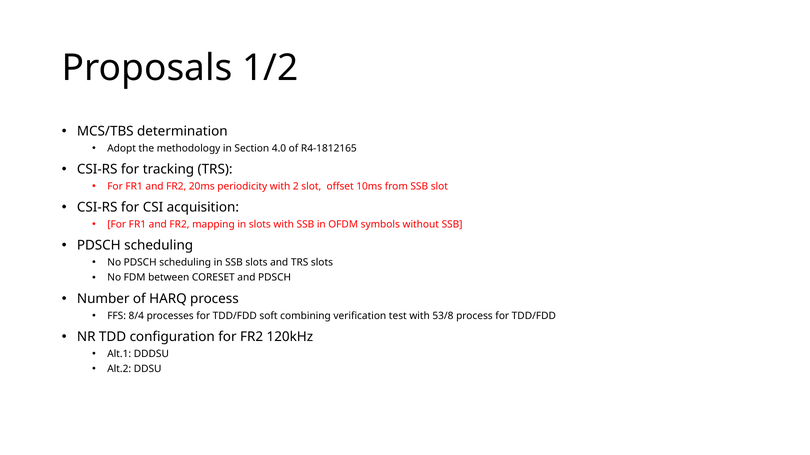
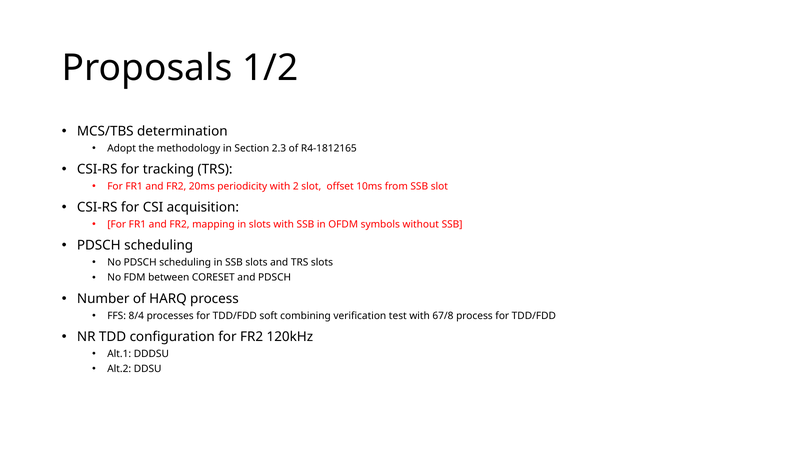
4.0: 4.0 -> 2.3
53/8: 53/8 -> 67/8
